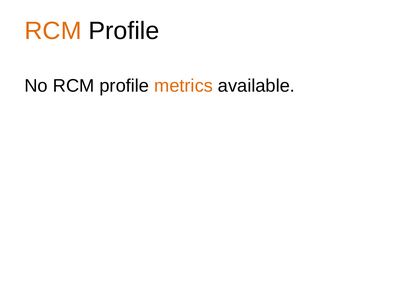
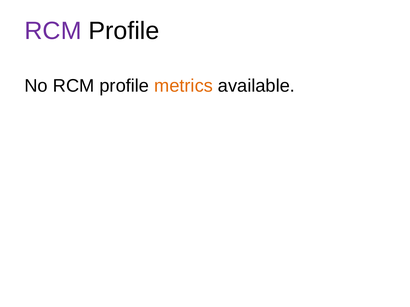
RCM at (53, 31) colour: orange -> purple
